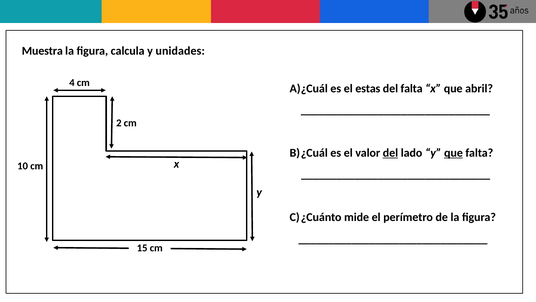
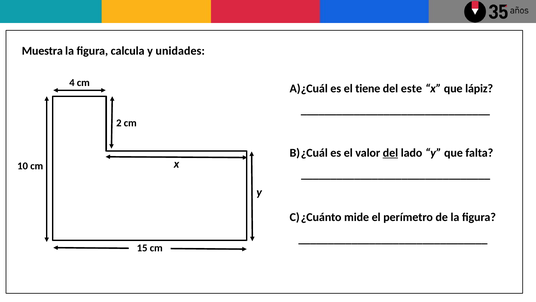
estas: estas -> tiene
del falta: falta -> este
abril: abril -> lápiz
que at (454, 153) underline: present -> none
